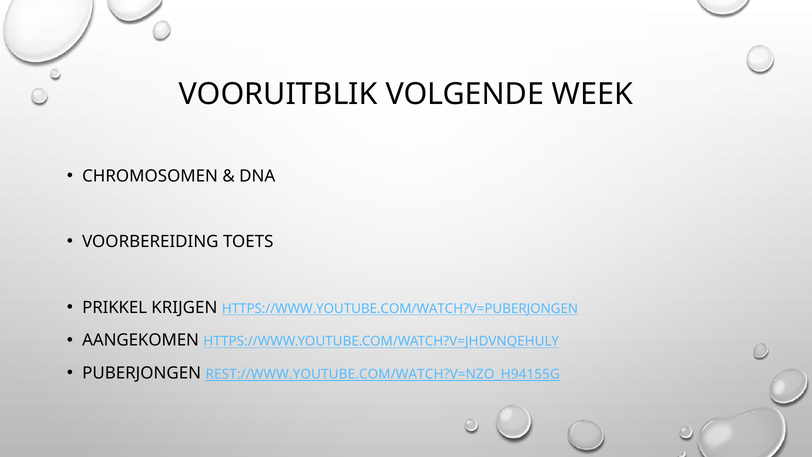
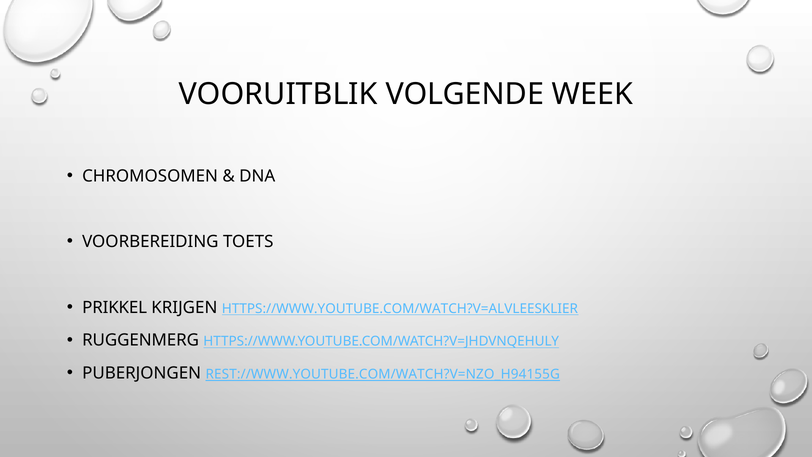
HTTPS://WWW.YOUTUBE.COM/WATCH?V=PUBERJONGEN: HTTPS://WWW.YOUTUBE.COM/WATCH?V=PUBERJONGEN -> HTTPS://WWW.YOUTUBE.COM/WATCH?V=ALVLEESKLIER
AANGEKOMEN: AANGEKOMEN -> RUGGENMERG
